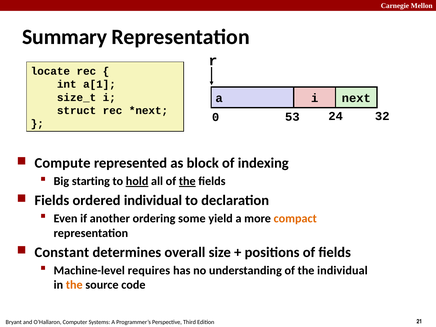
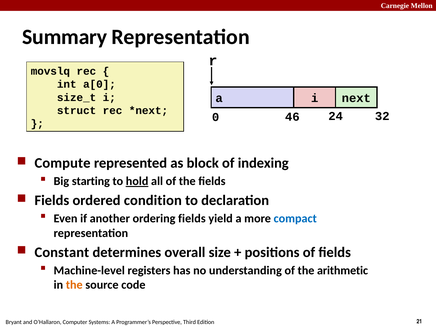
locate: locate -> movslq
a[1: a[1 -> a[0
53: 53 -> 46
the at (187, 181) underline: present -> none
ordered individual: individual -> condition
ordering some: some -> fields
compact colour: orange -> blue
requires: requires -> registers
the individual: individual -> arithmetic
